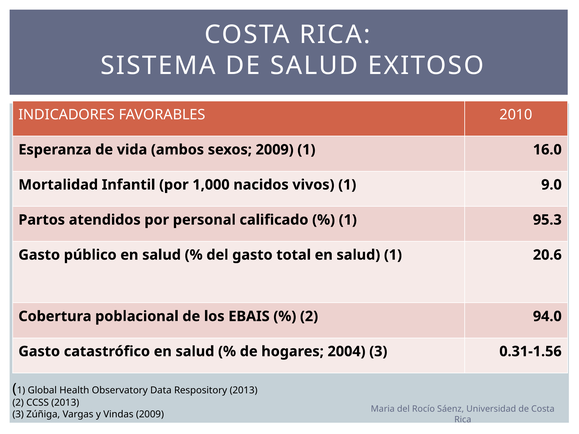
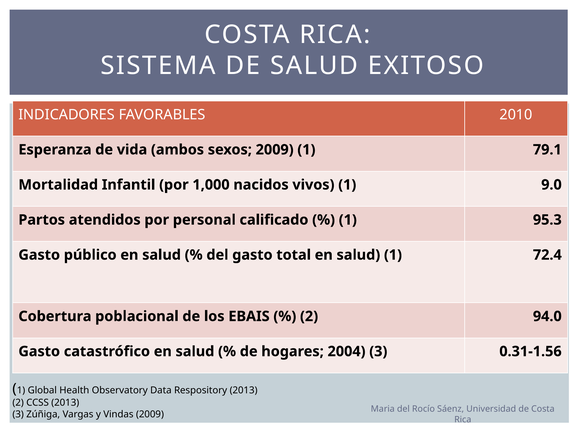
16.0: 16.0 -> 79.1
20.6: 20.6 -> 72.4
